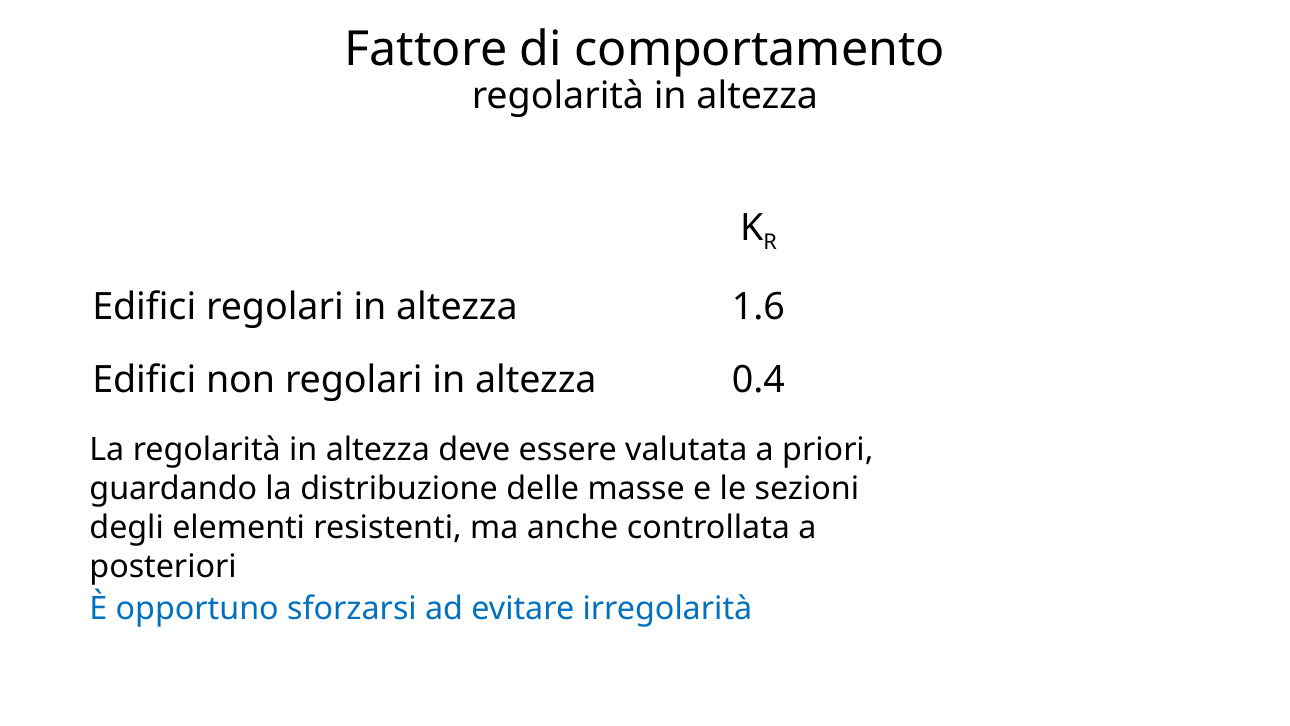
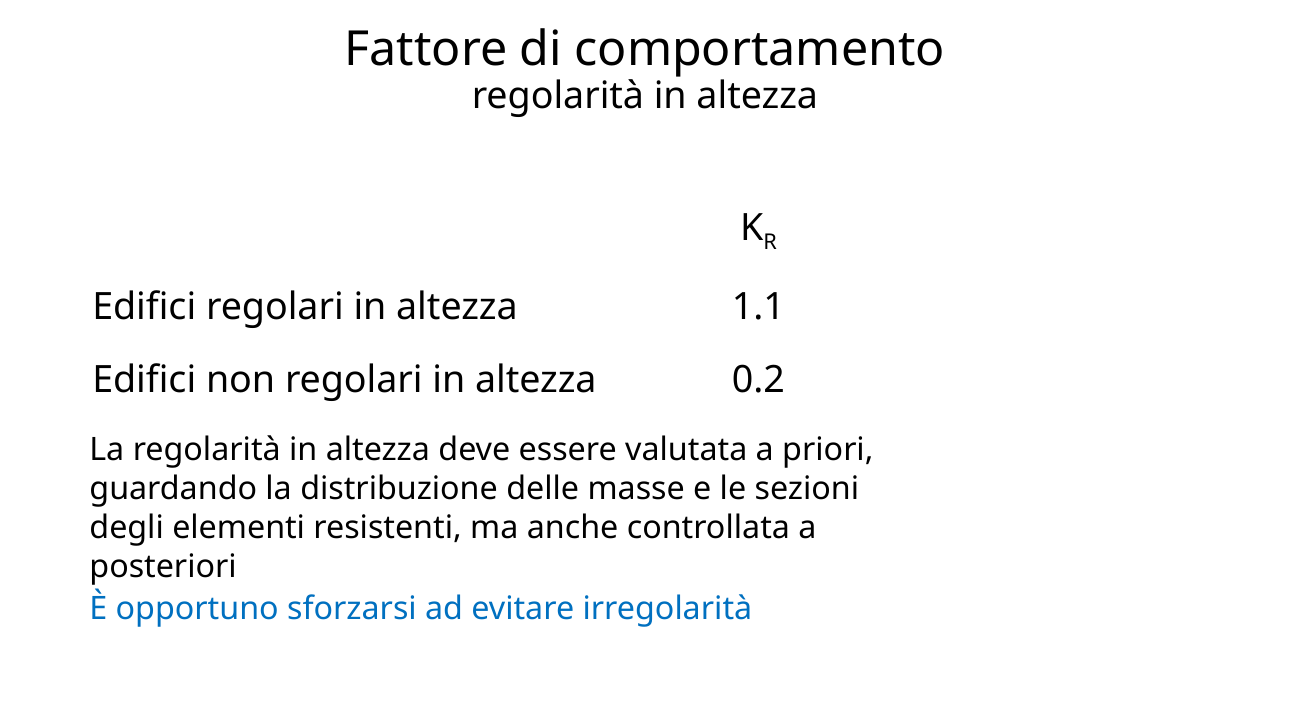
1.6: 1.6 -> 1.1
0.4: 0.4 -> 0.2
